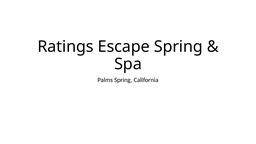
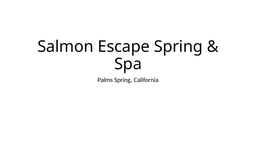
Ratings: Ratings -> Salmon
